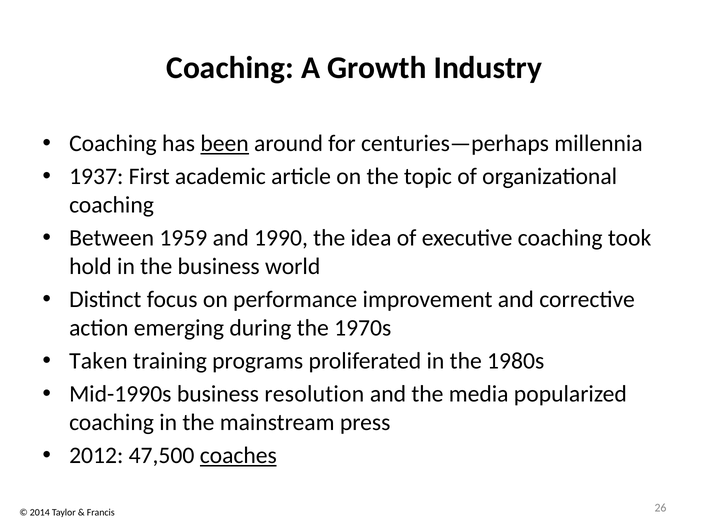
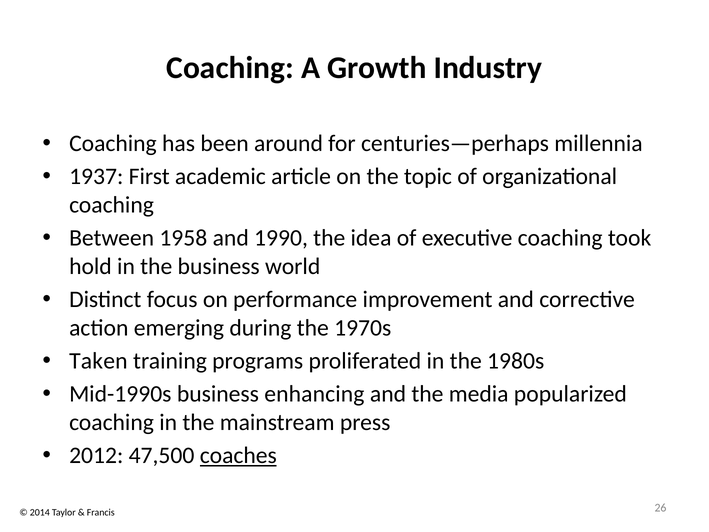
been underline: present -> none
1959: 1959 -> 1958
resolution: resolution -> enhancing
